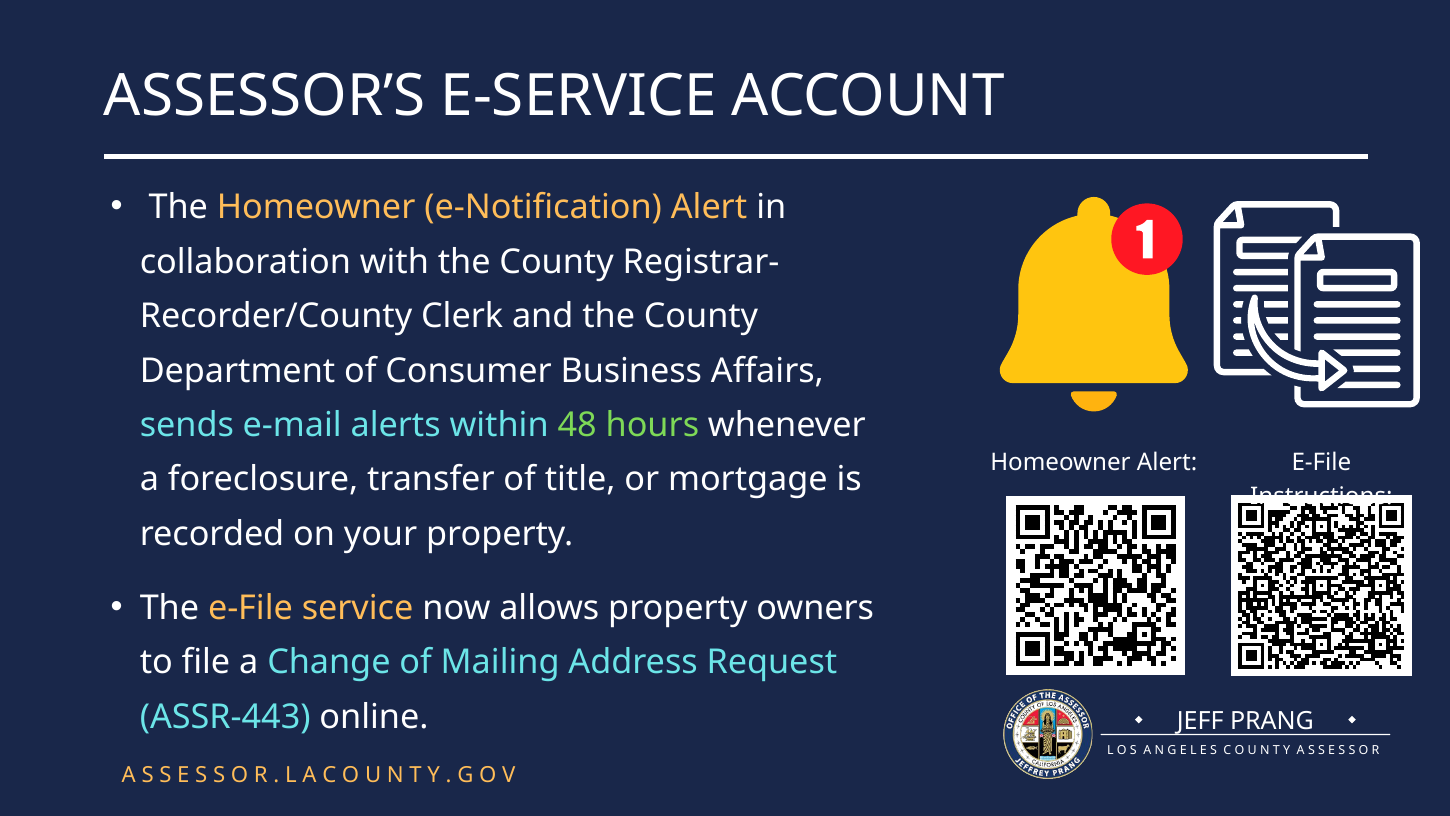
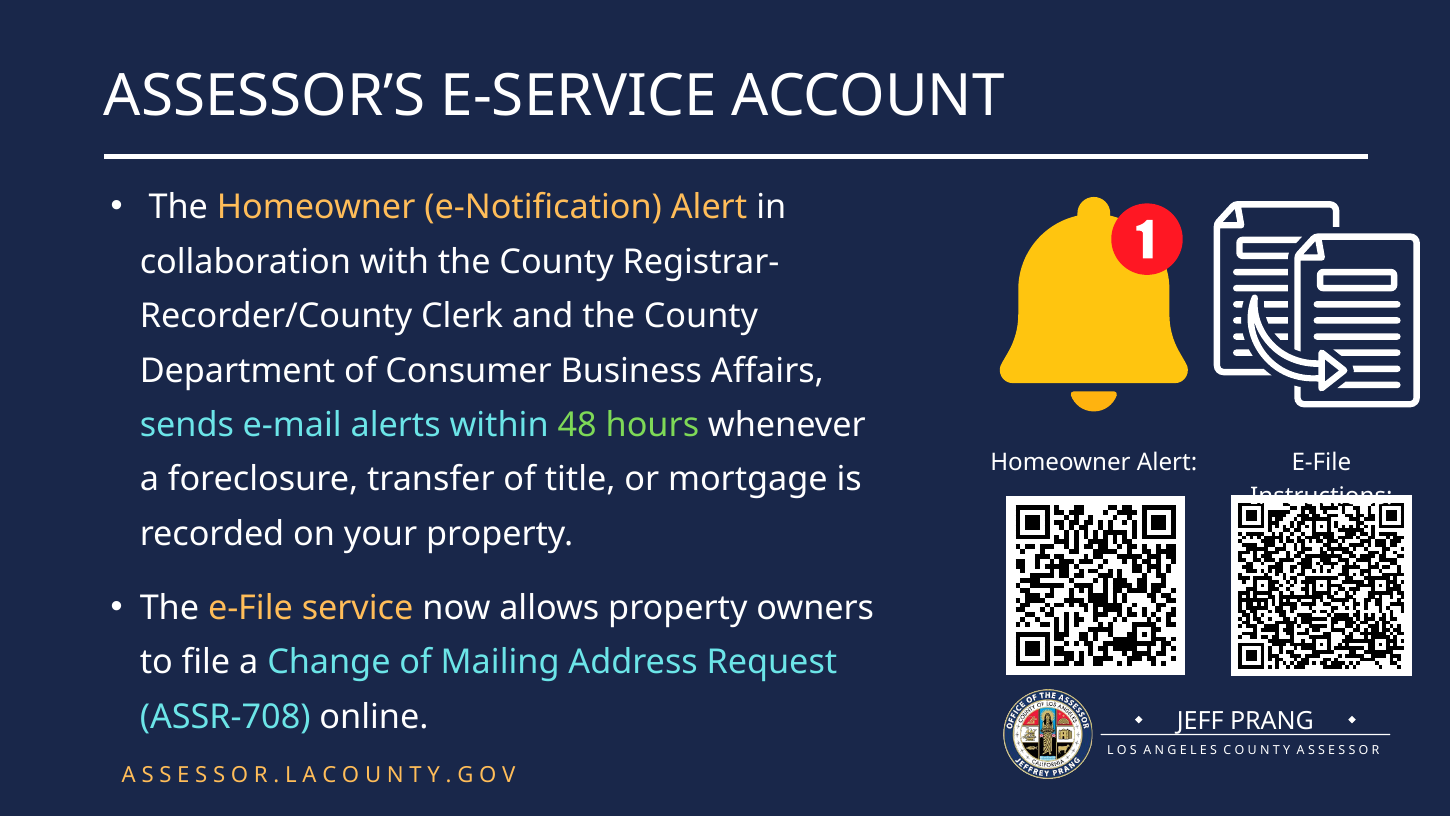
ASSR-443: ASSR-443 -> ASSR-708
